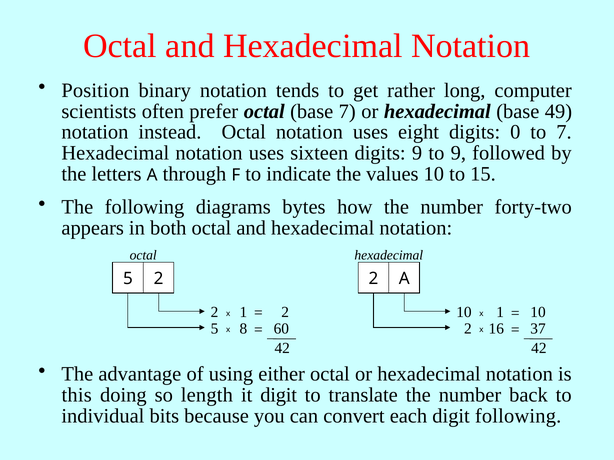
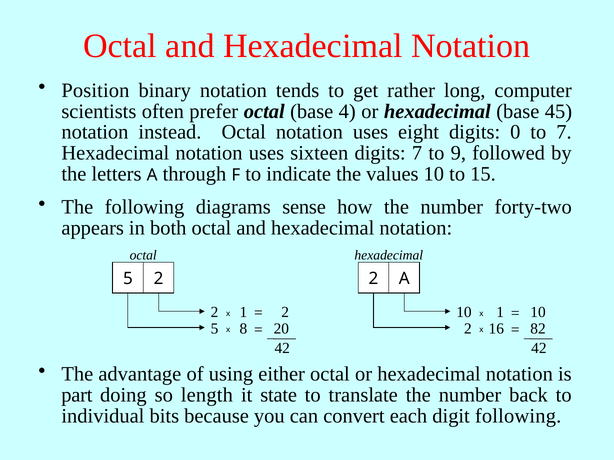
base 7: 7 -> 4
49: 49 -> 45
digits 9: 9 -> 7
bytes: bytes -> sense
60: 60 -> 20
37: 37 -> 82
this: this -> part
it digit: digit -> state
